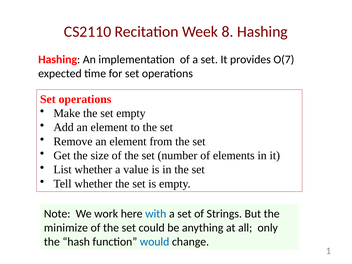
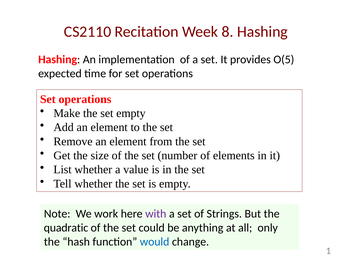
O(7: O(7 -> O(5
with colour: blue -> purple
minimize: minimize -> quadratic
